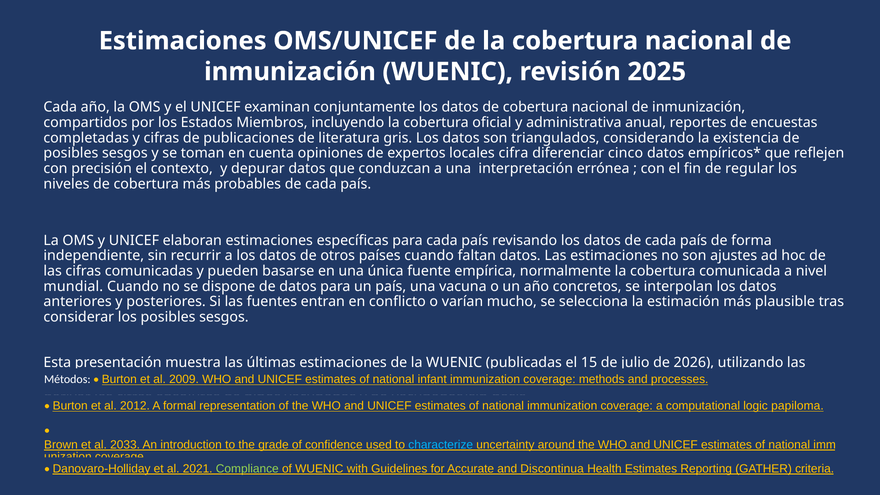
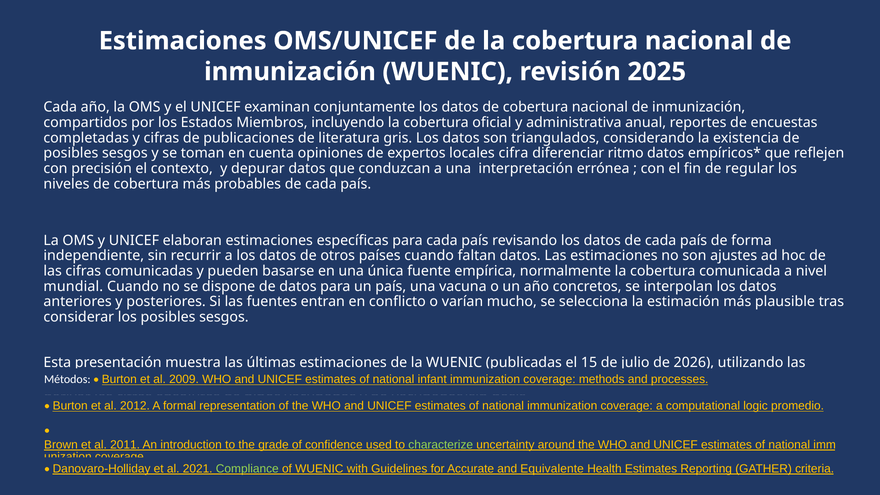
cinco: cinco -> ritmo
papiloma: papiloma -> promedio
2033: 2033 -> 2011
characterize colour: light blue -> light green
Discontinua: Discontinua -> Equivalente
